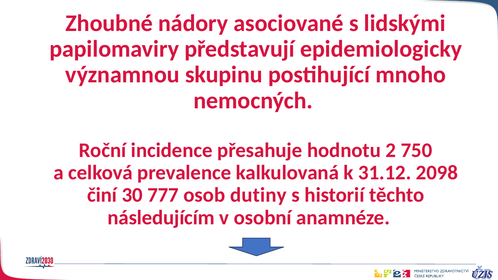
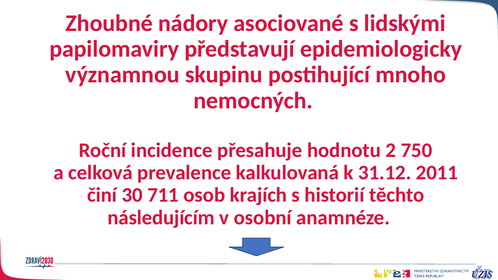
2098: 2098 -> 2011
777: 777 -> 711
dutiny: dutiny -> krajích
